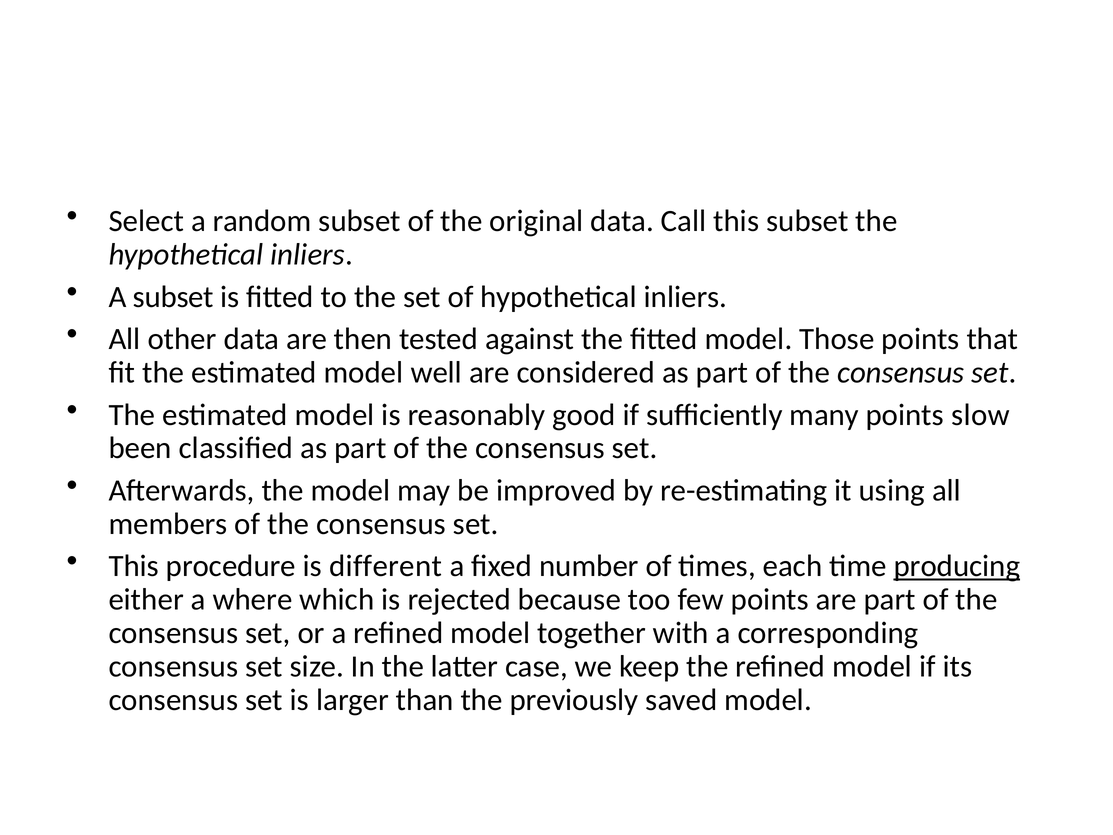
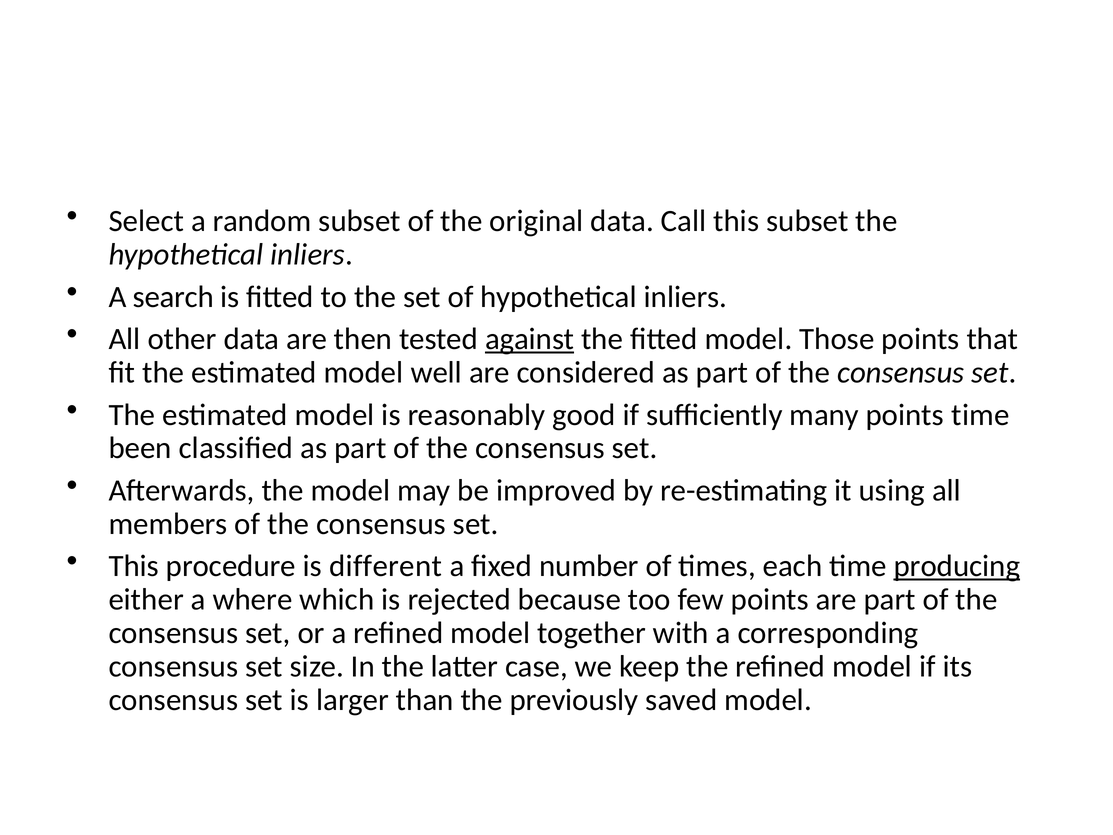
A subset: subset -> search
against underline: none -> present
points slow: slow -> time
